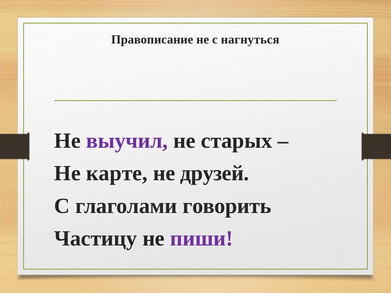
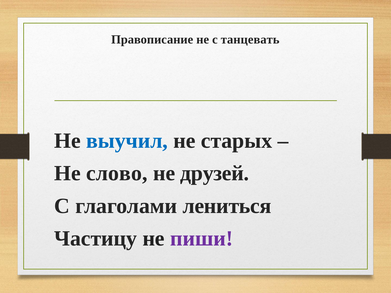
нагнуться: нагнуться -> танцевать
выучил colour: purple -> blue
карте: карте -> слово
говорить: говорить -> лениться
